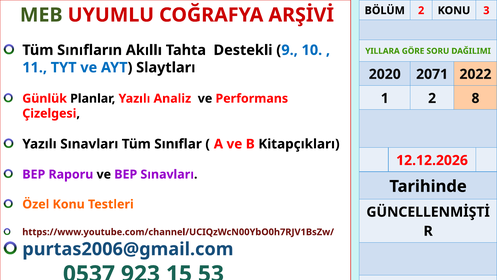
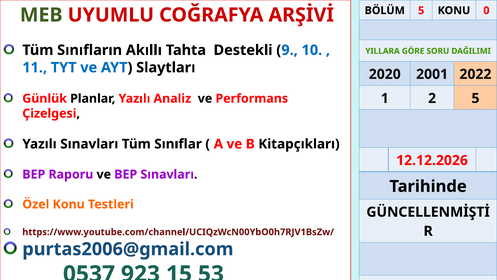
BÖLÜM 2: 2 -> 5
3: 3 -> 0
2071: 2071 -> 2001
2 8: 8 -> 5
